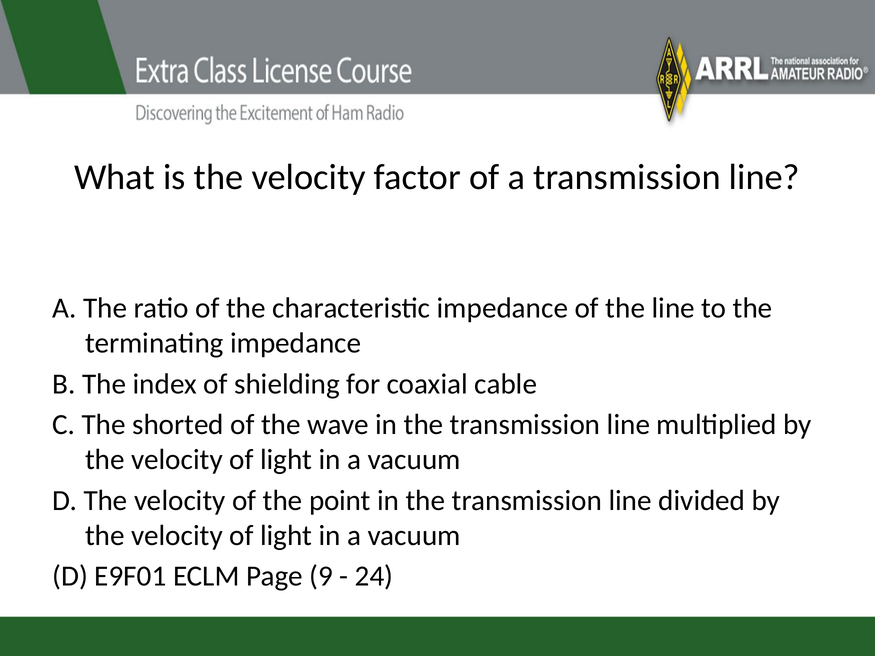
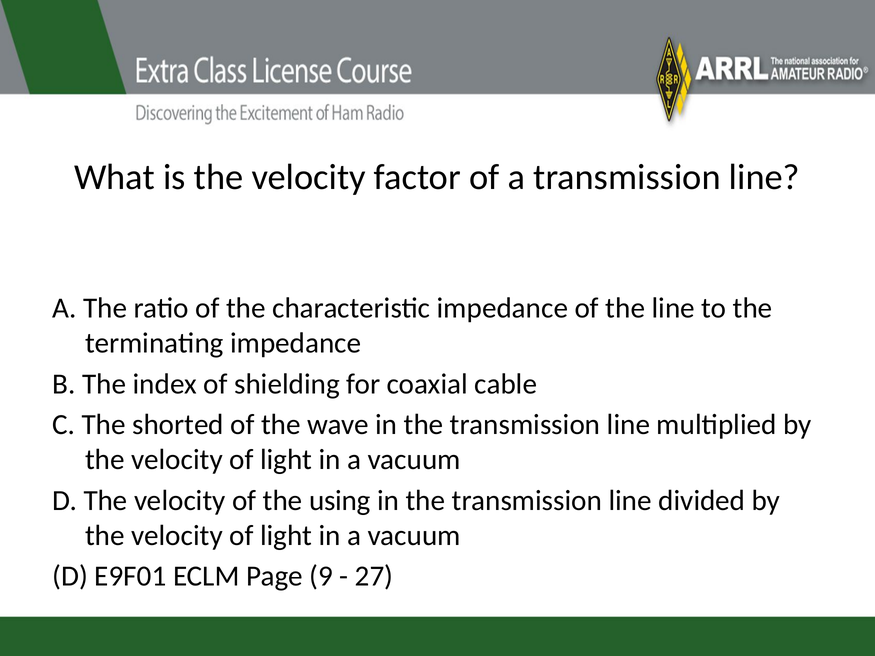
point: point -> using
24: 24 -> 27
